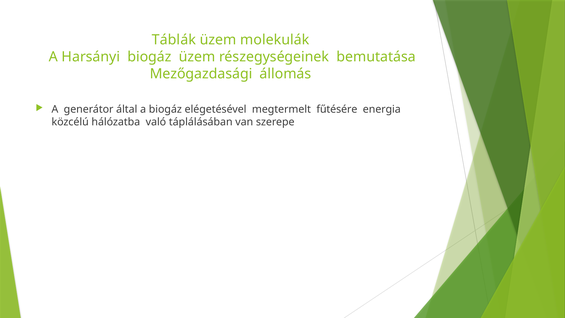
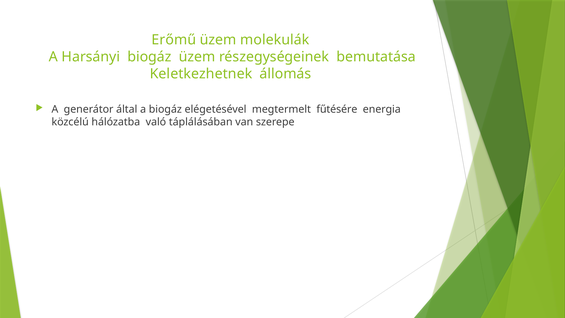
Táblák: Táblák -> Erőmű
Mezőgazdasági: Mezőgazdasági -> Keletkezhetnek
